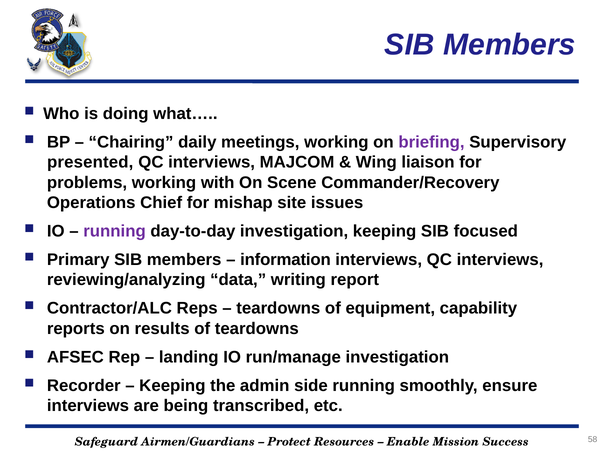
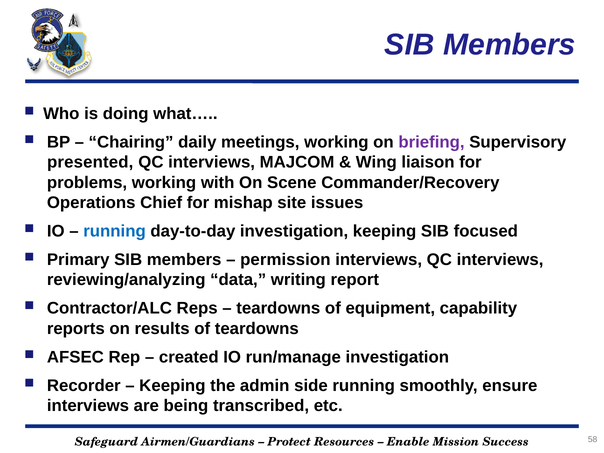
running at (115, 231) colour: purple -> blue
information: information -> permission
landing: landing -> created
